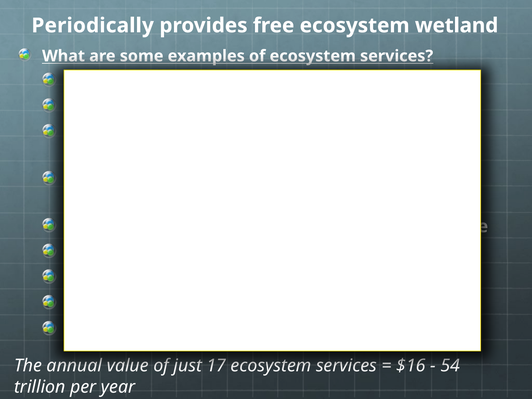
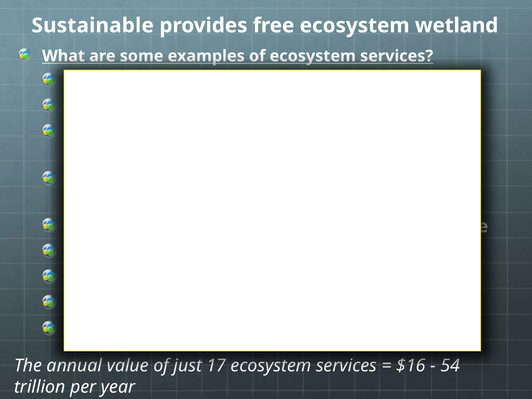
Periodically: Periodically -> Sustainable
